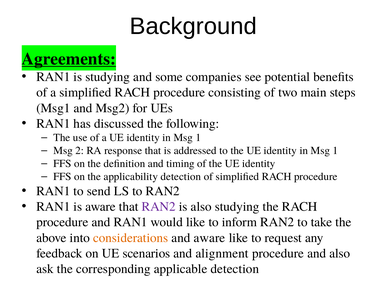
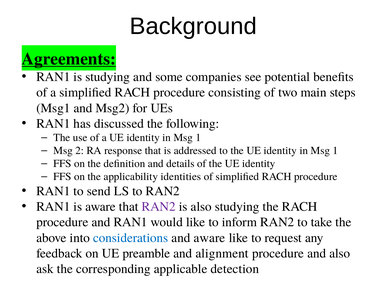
timing: timing -> details
applicability detection: detection -> identities
considerations colour: orange -> blue
scenarios: scenarios -> preamble
